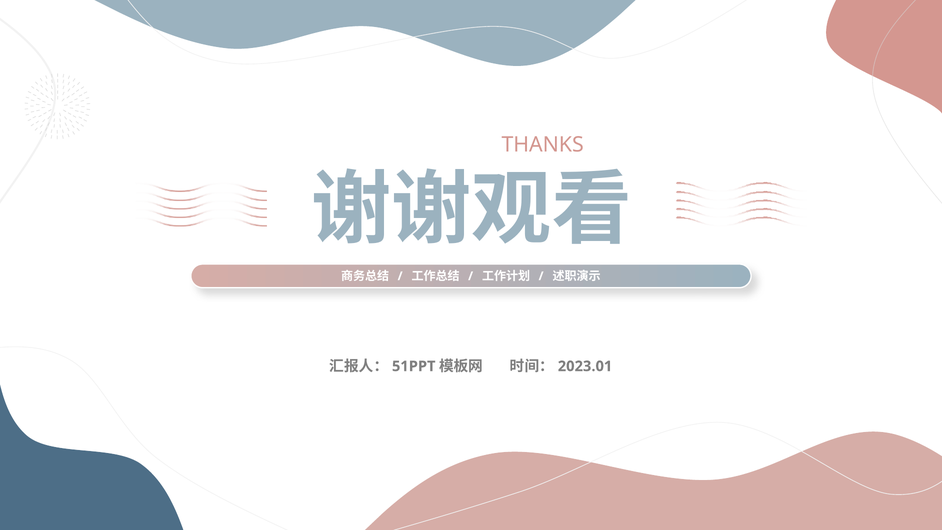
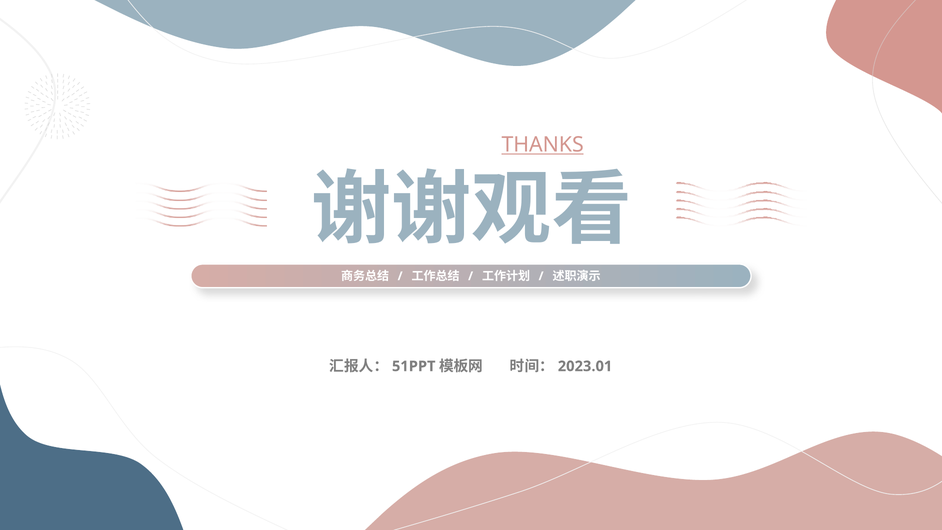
THANKS underline: none -> present
